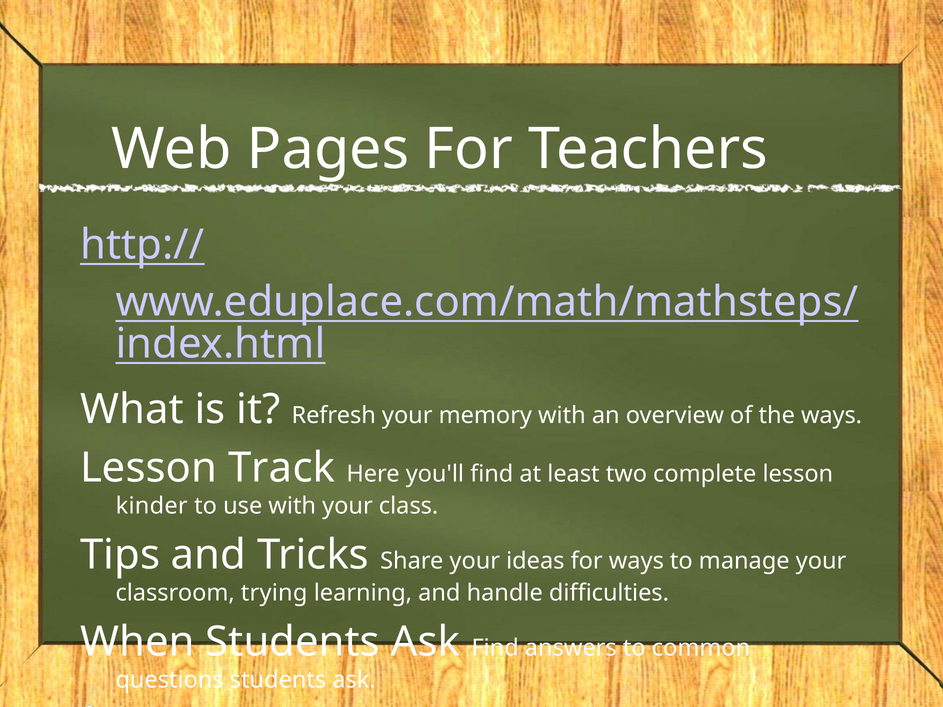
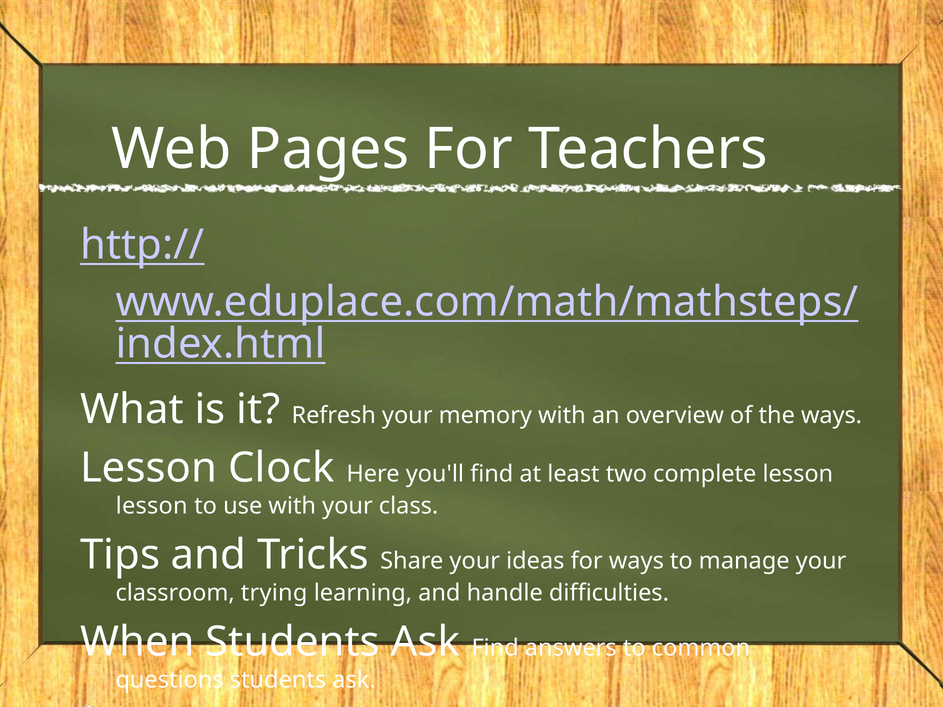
Track: Track -> Clock
kinder at (152, 506): kinder -> lesson
